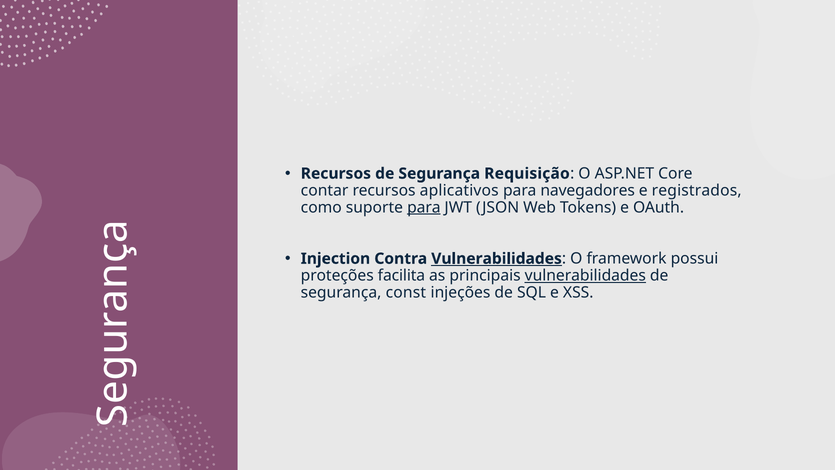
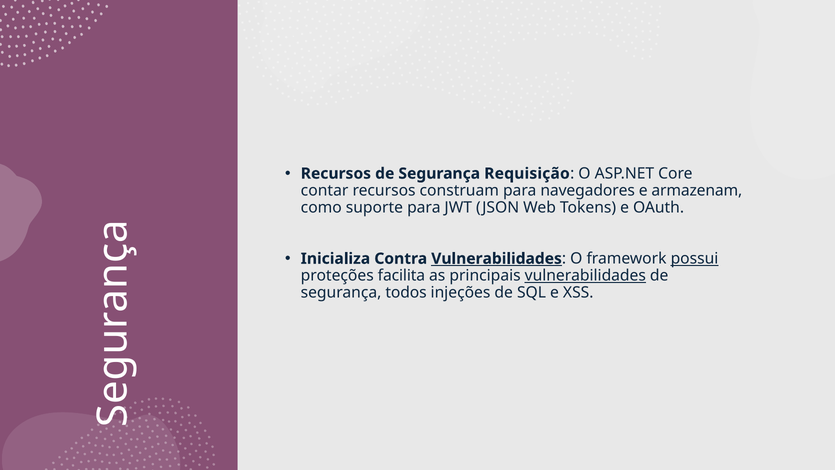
aplicativos: aplicativos -> construam
registrados: registrados -> armazenam
para at (424, 207) underline: present -> none
Injection: Injection -> Inicializa
possui underline: none -> present
const: const -> todos
